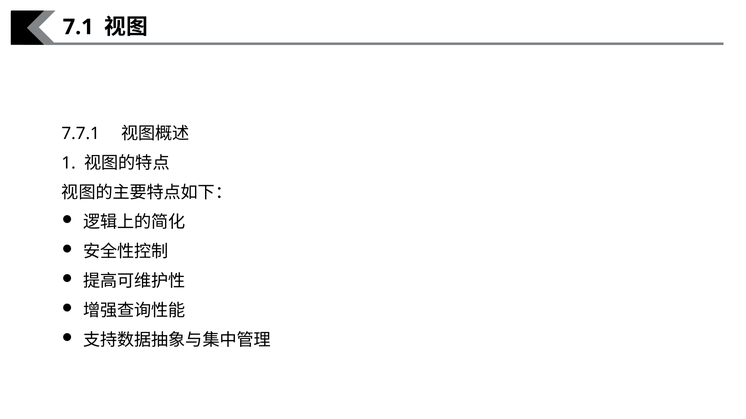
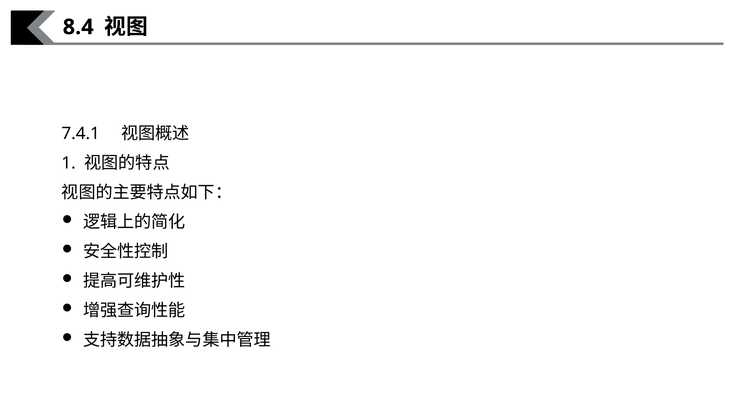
7.1: 7.1 -> 8.4
7.7.1: 7.7.1 -> 7.4.1
